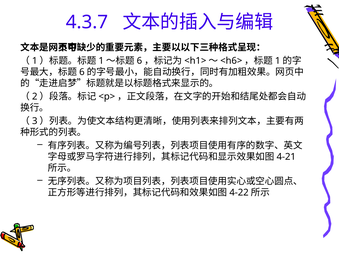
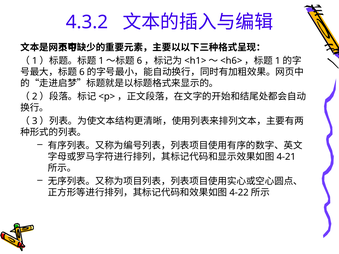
4.3.7: 4.3.7 -> 4.3.2
